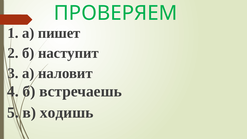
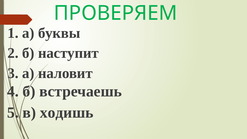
пишет: пишет -> буквы
